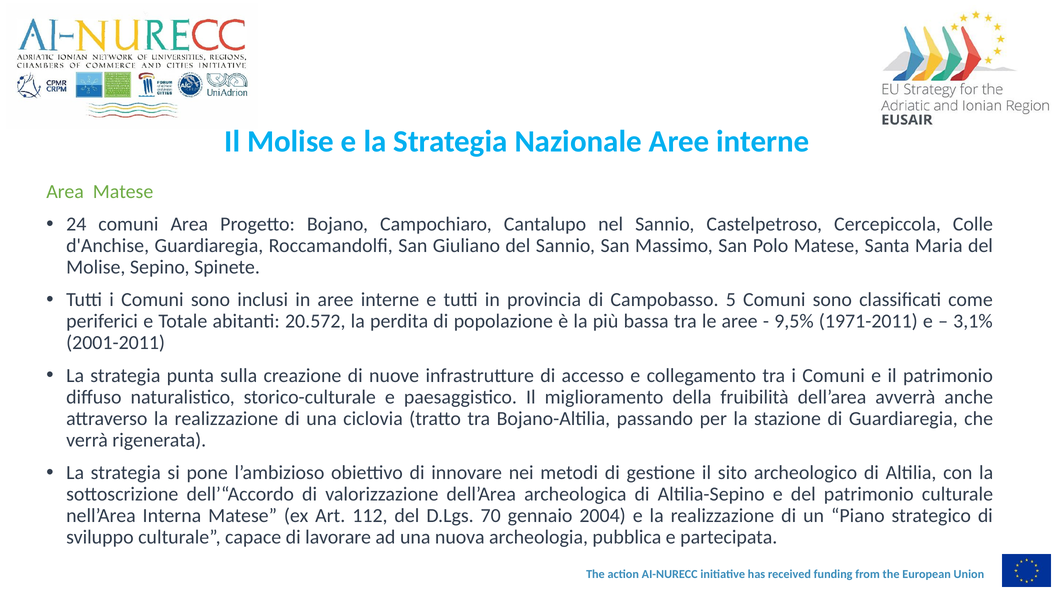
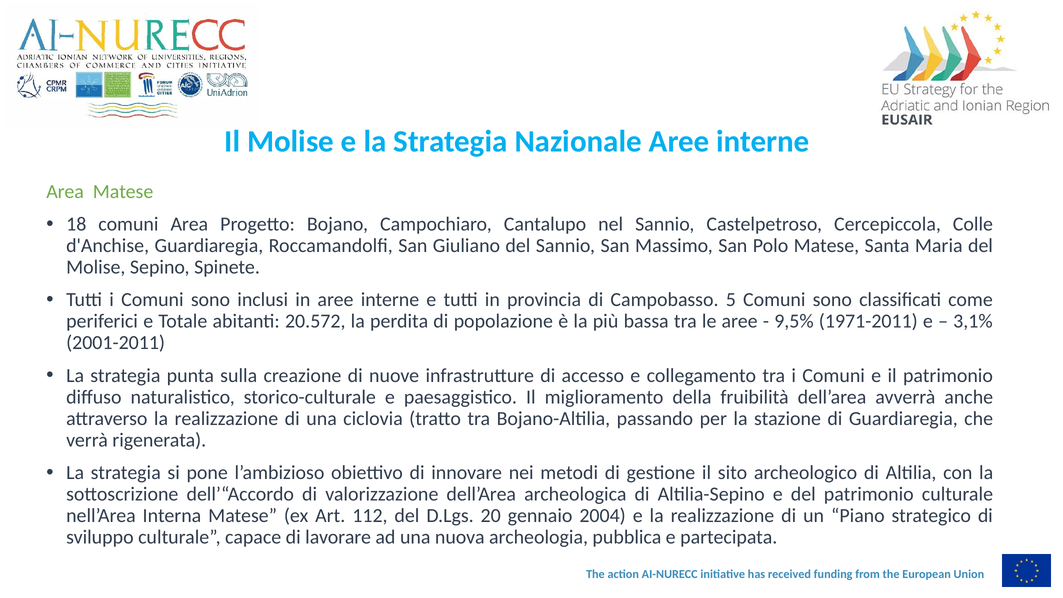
24: 24 -> 18
70: 70 -> 20
